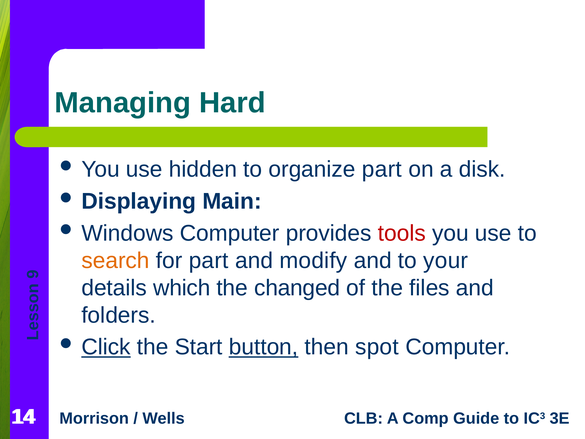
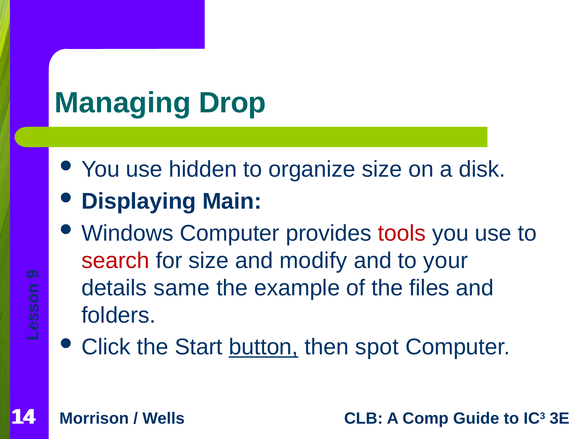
Hard: Hard -> Drop
organize part: part -> size
search colour: orange -> red
for part: part -> size
which: which -> same
changed: changed -> example
Click underline: present -> none
